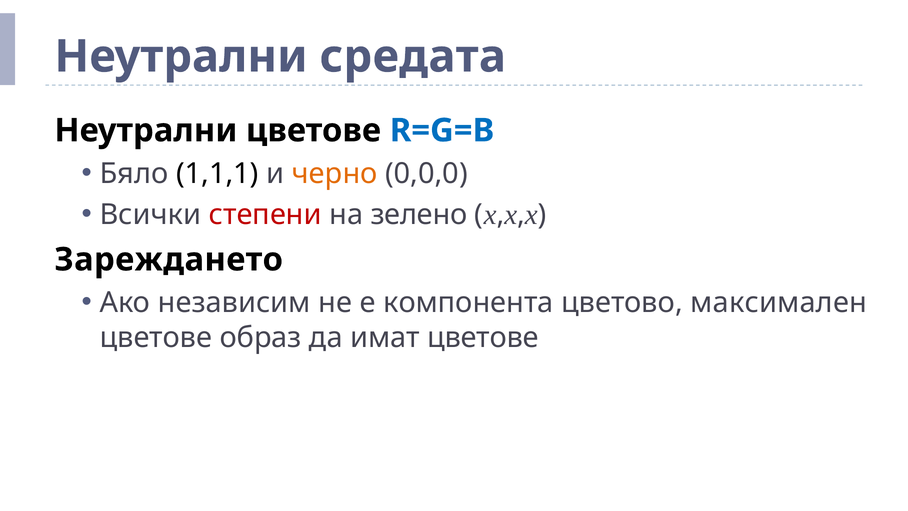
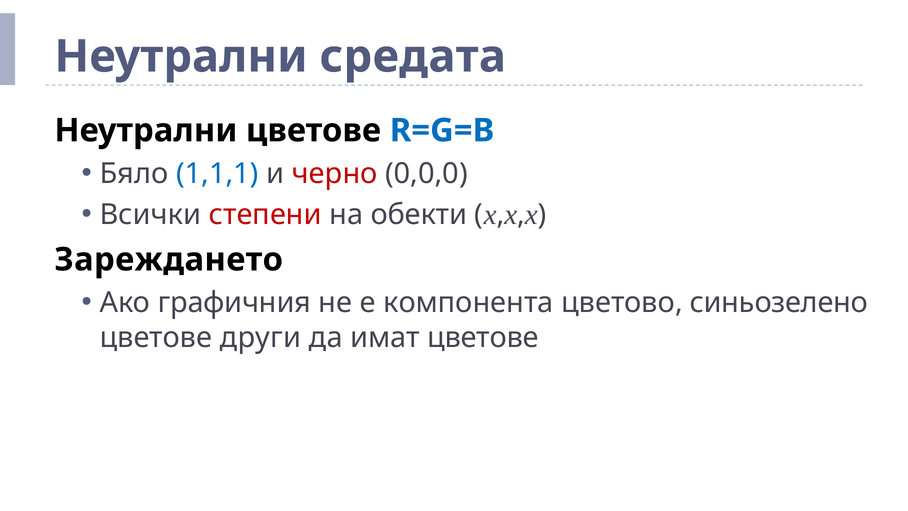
1,1,1 colour: black -> blue
черно colour: orange -> red
зелено: зелено -> обекти
независим: независим -> графичния
максимален: максимален -> синьозелено
образ: образ -> други
